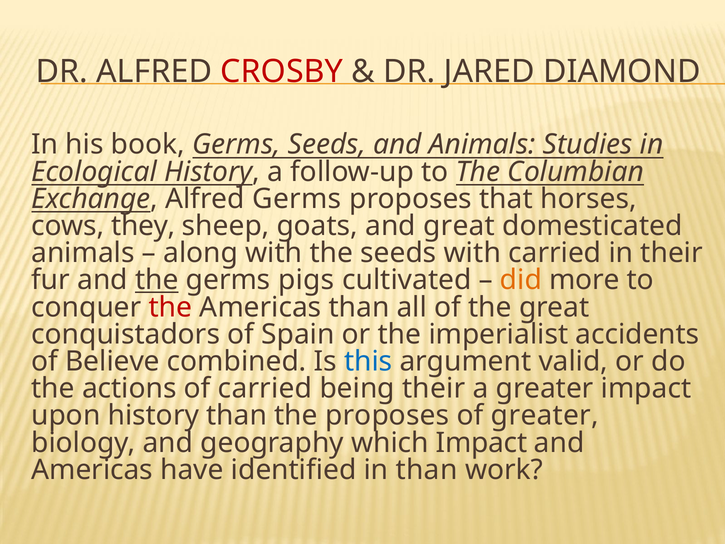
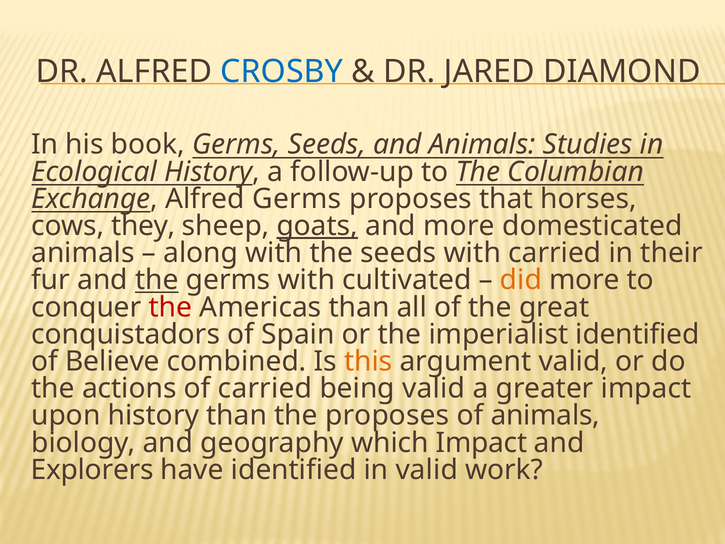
CROSBY colour: red -> blue
goats underline: none -> present
and great: great -> more
germs pigs: pigs -> with
imperialist accidents: accidents -> identified
this colour: blue -> orange
being their: their -> valid
of greater: greater -> animals
Americas at (92, 470): Americas -> Explorers
in than: than -> valid
